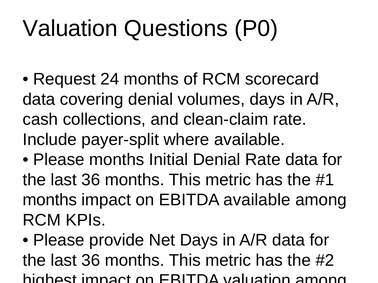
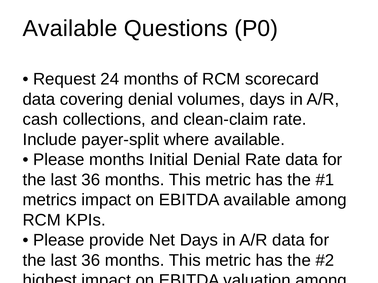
Valuation at (70, 29): Valuation -> Available
months at (50, 200): months -> metrics
